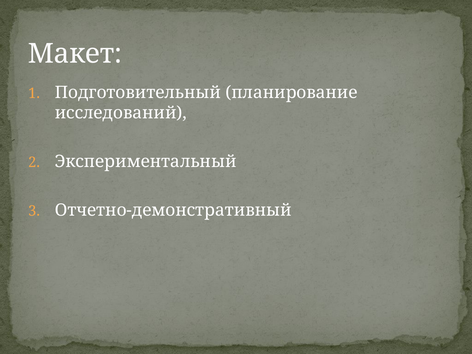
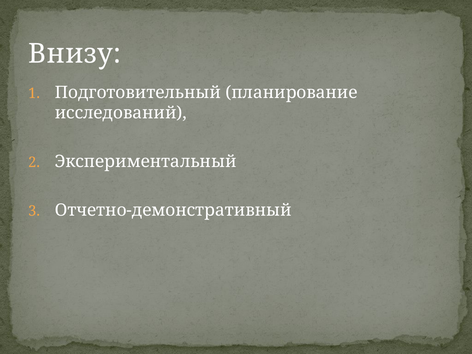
Макет: Макет -> Внизу
